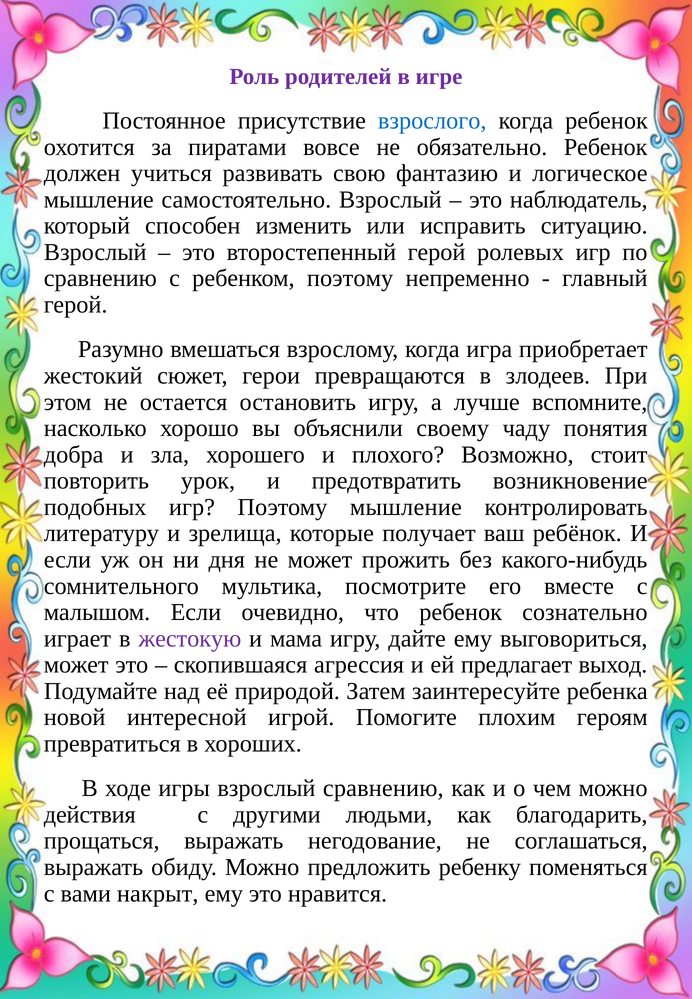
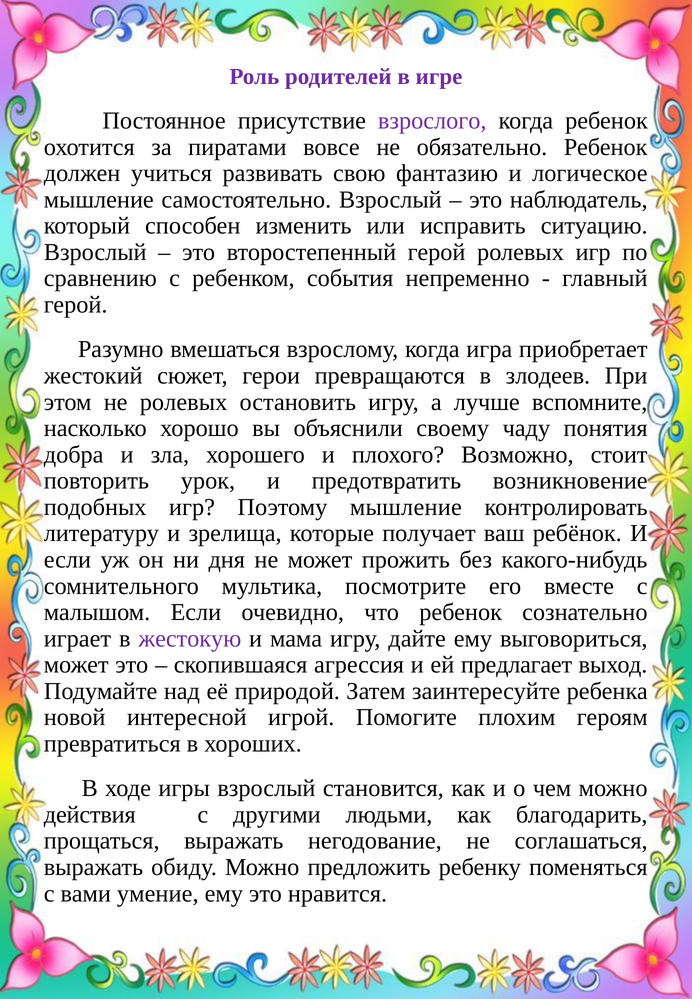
взрослого colour: blue -> purple
ребенком поэтому: поэтому -> события
не остается: остается -> ролевых
взрослый сравнению: сравнению -> становится
накрыт: накрыт -> умение
